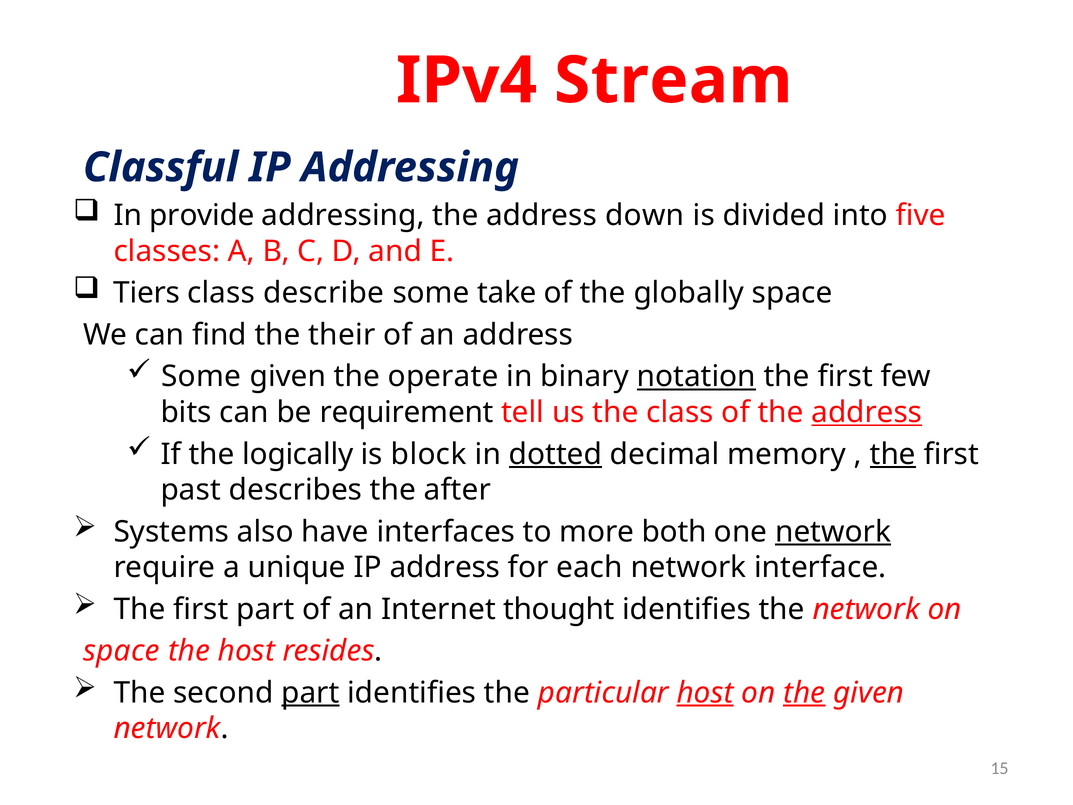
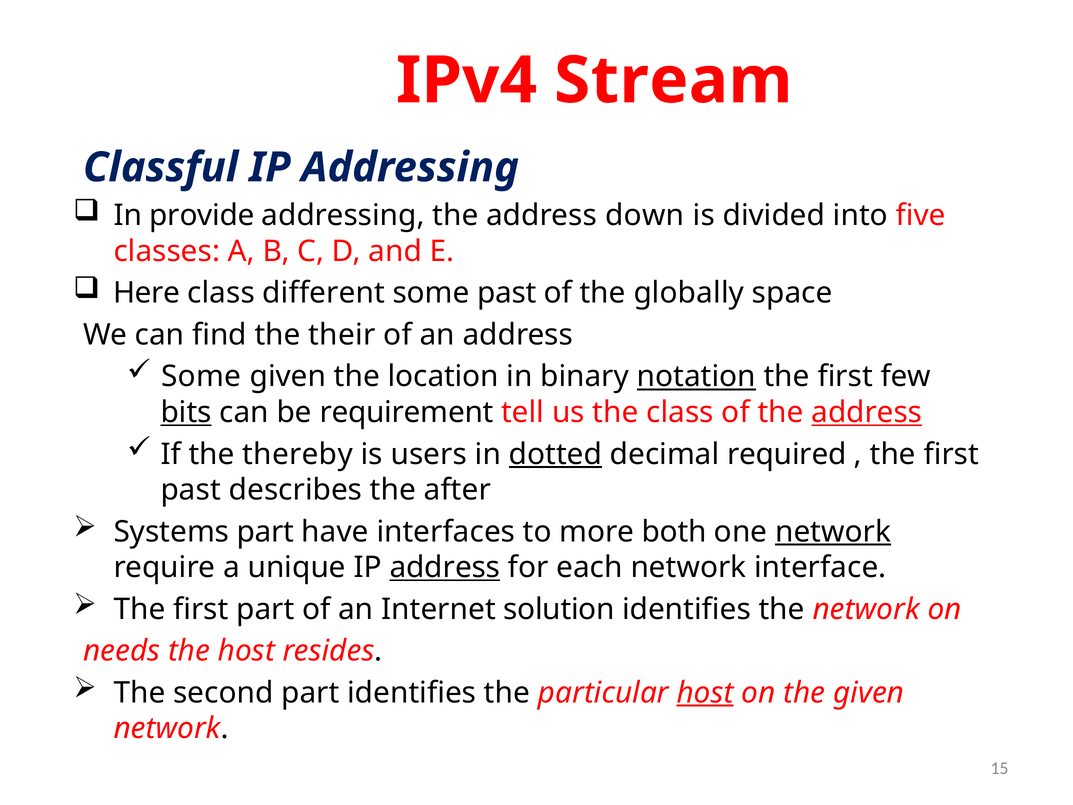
Tiers: Tiers -> Here
describe: describe -> different
some take: take -> past
operate: operate -> location
bits underline: none -> present
logically: logically -> thereby
block: block -> users
memory: memory -> required
the at (893, 454) underline: present -> none
Systems also: also -> part
address at (445, 567) underline: none -> present
thought: thought -> solution
space at (122, 651): space -> needs
part at (310, 693) underline: present -> none
the at (804, 693) underline: present -> none
